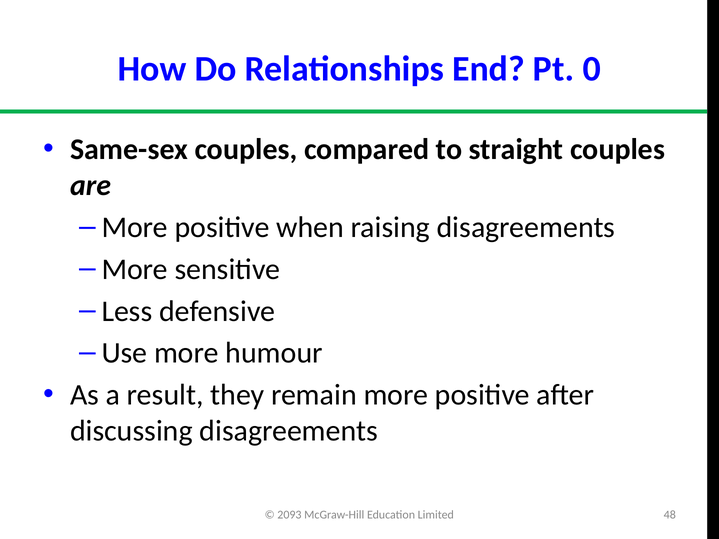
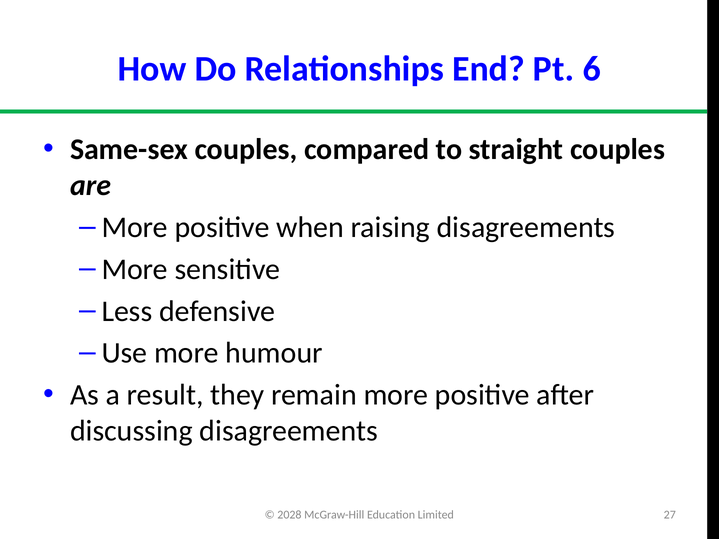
0: 0 -> 6
2093: 2093 -> 2028
48: 48 -> 27
